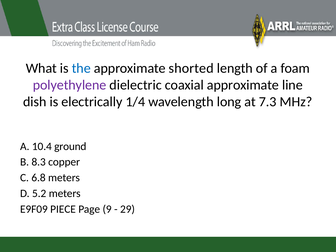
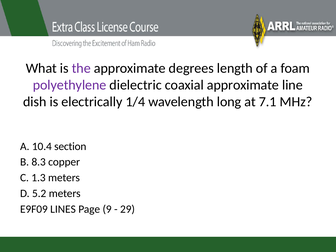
the colour: blue -> purple
shorted: shorted -> degrees
7.3: 7.3 -> 7.1
ground: ground -> section
6.8: 6.8 -> 1.3
PIECE: PIECE -> LINES
